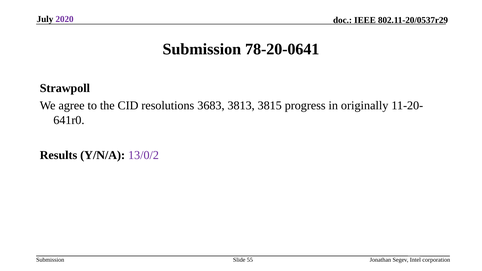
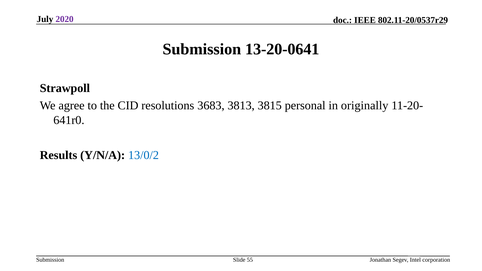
78-20-0641: 78-20-0641 -> 13-20-0641
progress: progress -> personal
13/0/2 colour: purple -> blue
